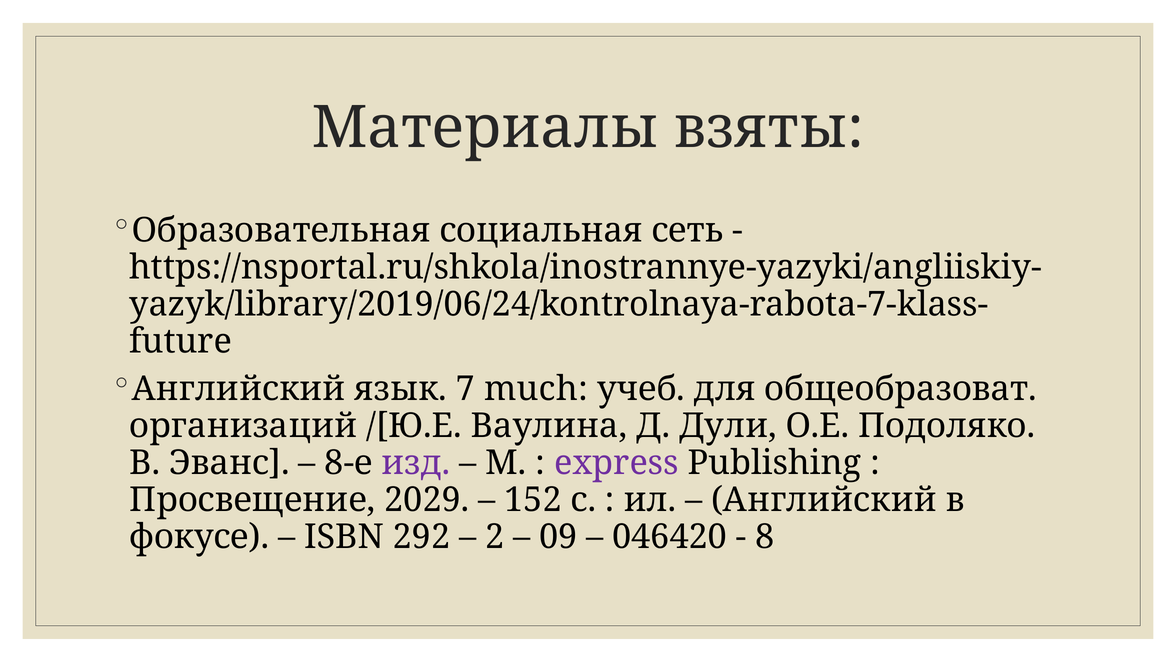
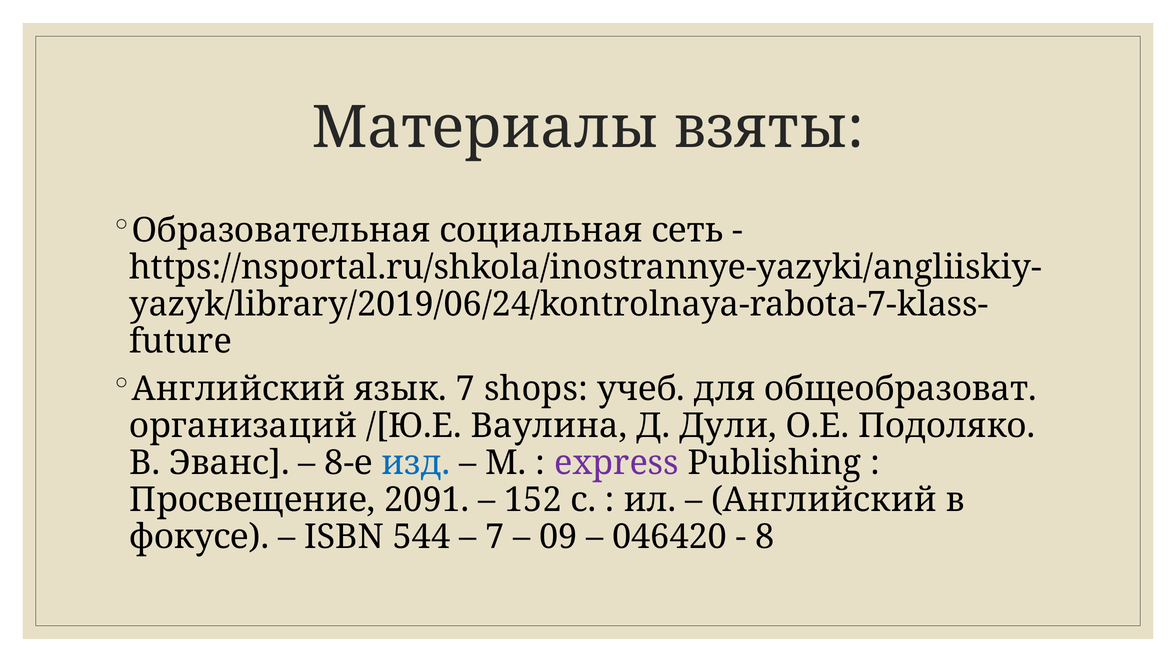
much: much -> shops
изд colour: purple -> blue
2029: 2029 -> 2091
292: 292 -> 544
2 at (495, 537): 2 -> 7
